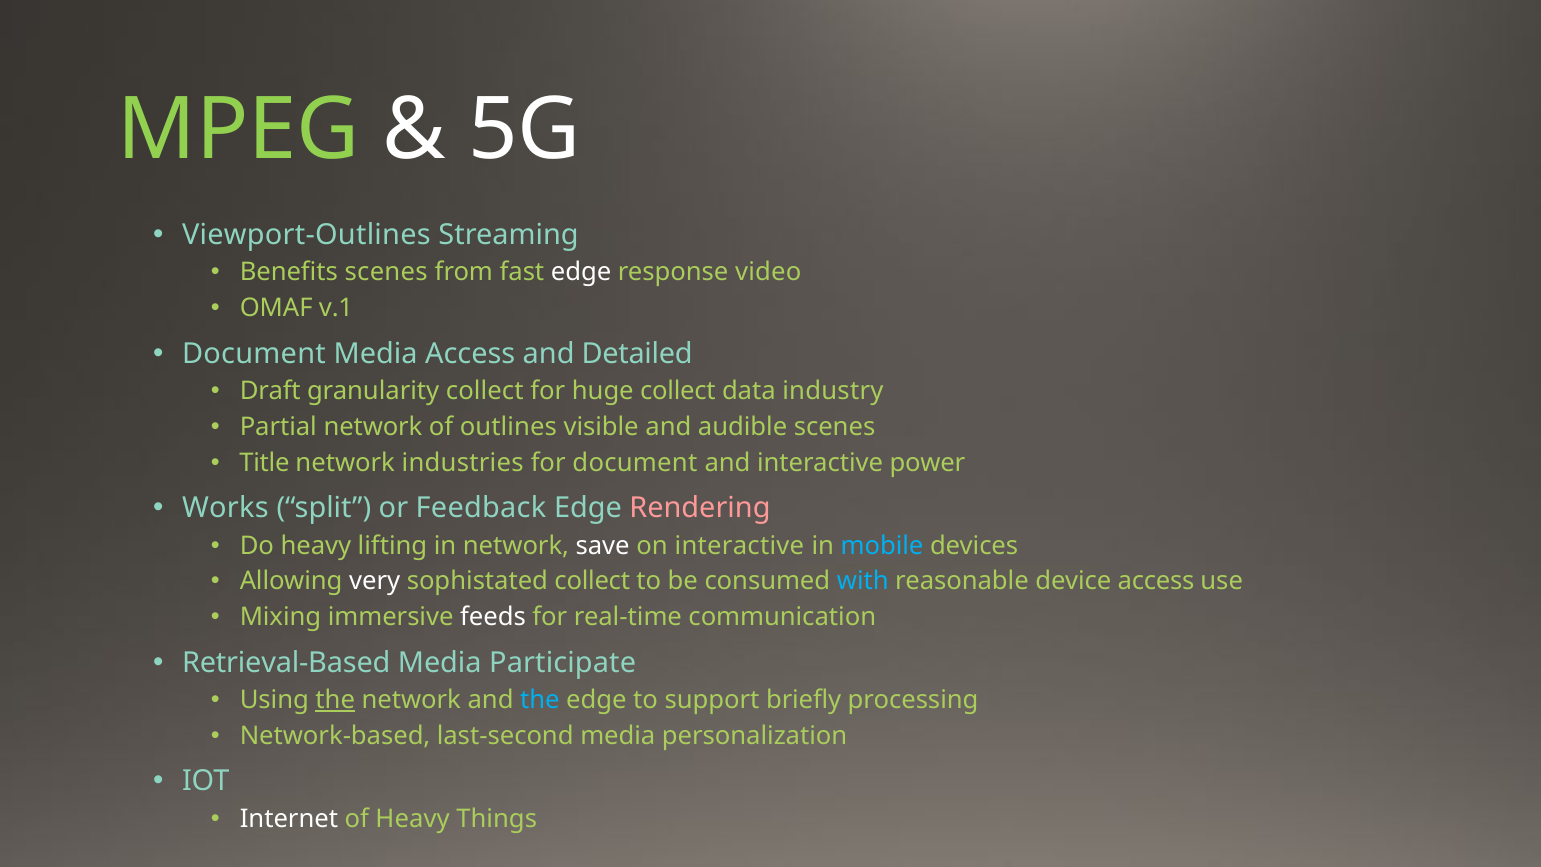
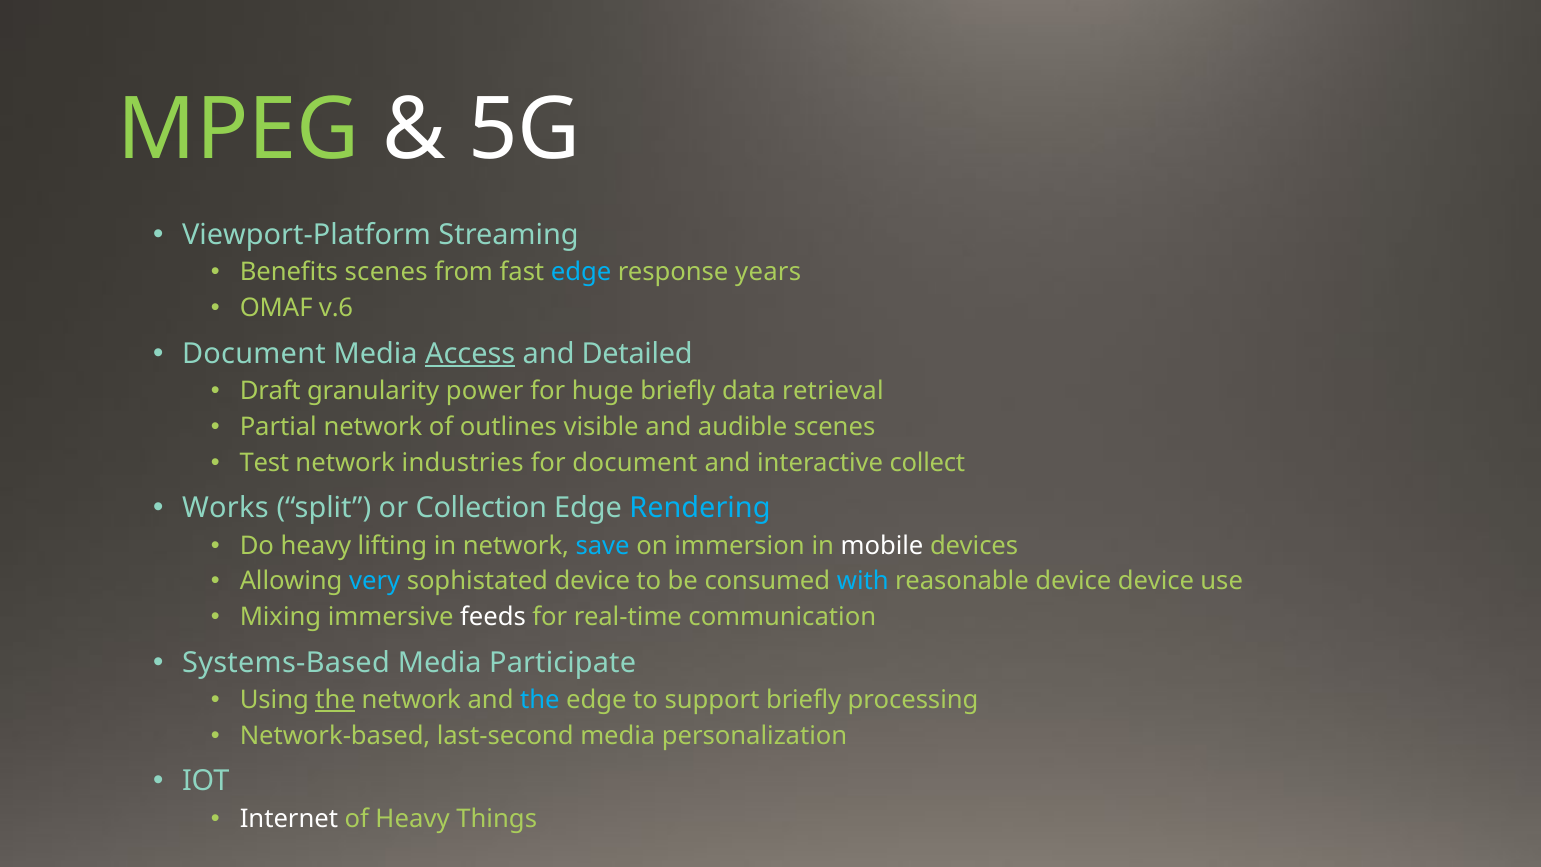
Viewport-Outlines: Viewport-Outlines -> Viewport-Platform
edge at (581, 272) colour: white -> light blue
video: video -> years
v.1: v.1 -> v.6
Access at (470, 354) underline: none -> present
granularity collect: collect -> power
huge collect: collect -> briefly
industry: industry -> retrieval
Title: Title -> Test
power: power -> collect
Feedback: Feedback -> Collection
Rendering colour: pink -> light blue
save colour: white -> light blue
on interactive: interactive -> immersion
mobile colour: light blue -> white
very colour: white -> light blue
sophistated collect: collect -> device
device access: access -> device
Retrieval-Based: Retrieval-Based -> Systems-Based
